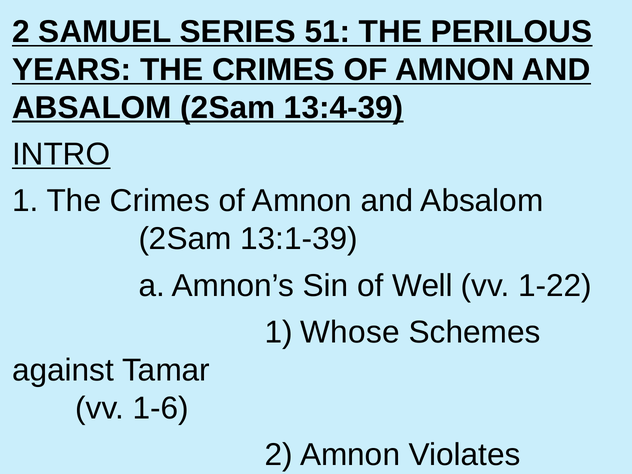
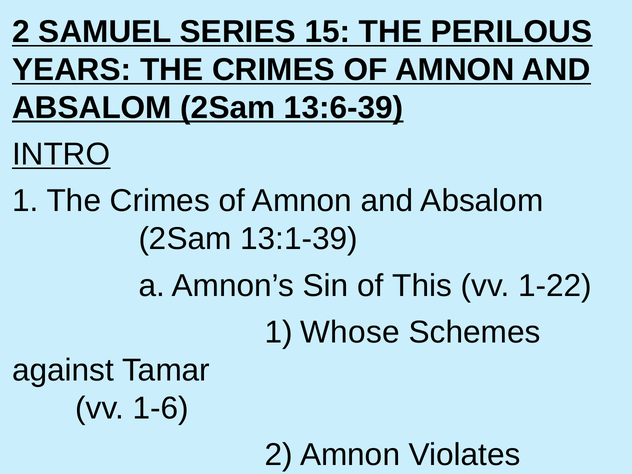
51: 51 -> 15
13:4-39: 13:4-39 -> 13:6-39
Well: Well -> This
